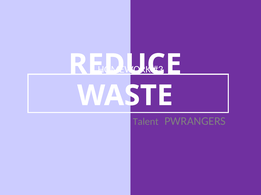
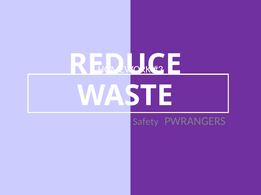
Talent: Talent -> Safety
